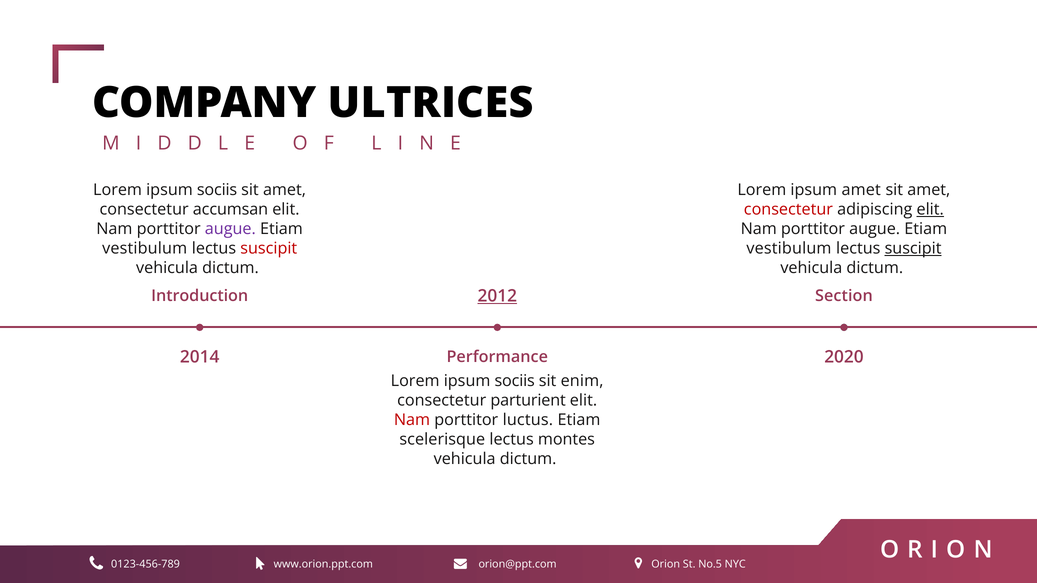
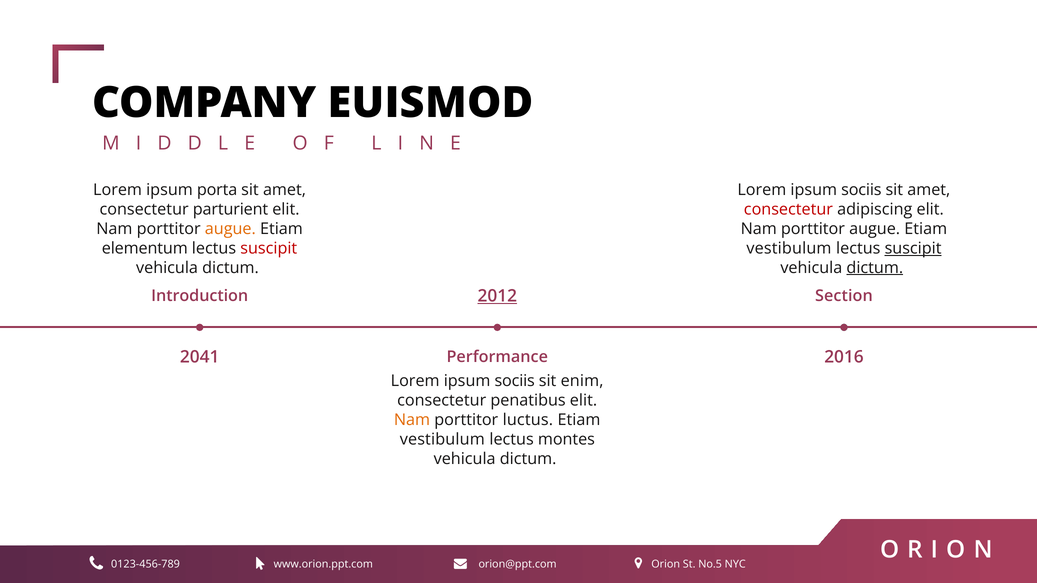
ULTRICES: ULTRICES -> EUISMOD
sociis at (217, 190): sociis -> porta
amet at (861, 190): amet -> sociis
accumsan: accumsan -> parturient
elit at (930, 210) underline: present -> none
augue at (230, 229) colour: purple -> orange
vestibulum at (145, 248): vestibulum -> elementum
dictum at (875, 268) underline: none -> present
2014: 2014 -> 2041
2020: 2020 -> 2016
parturient: parturient -> penatibus
Nam at (412, 420) colour: red -> orange
scelerisque at (442, 439): scelerisque -> vestibulum
